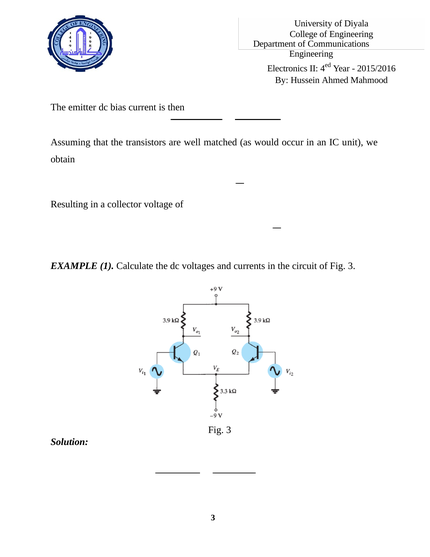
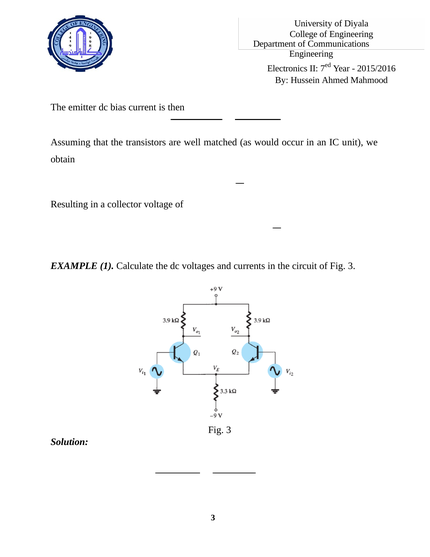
4: 4 -> 7
